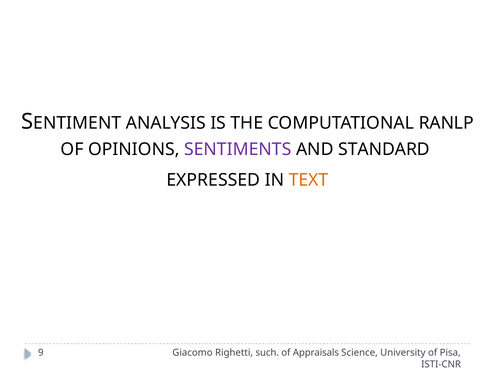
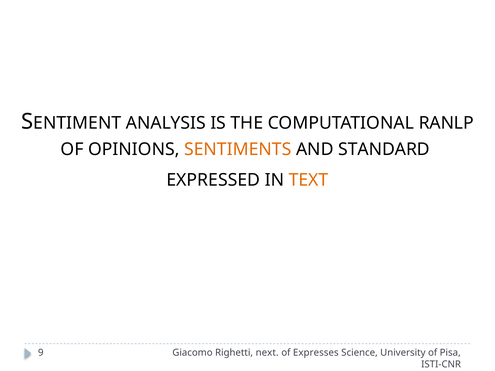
SENTIMENTS colour: purple -> orange
such: such -> next
Appraisals: Appraisals -> Expresses
